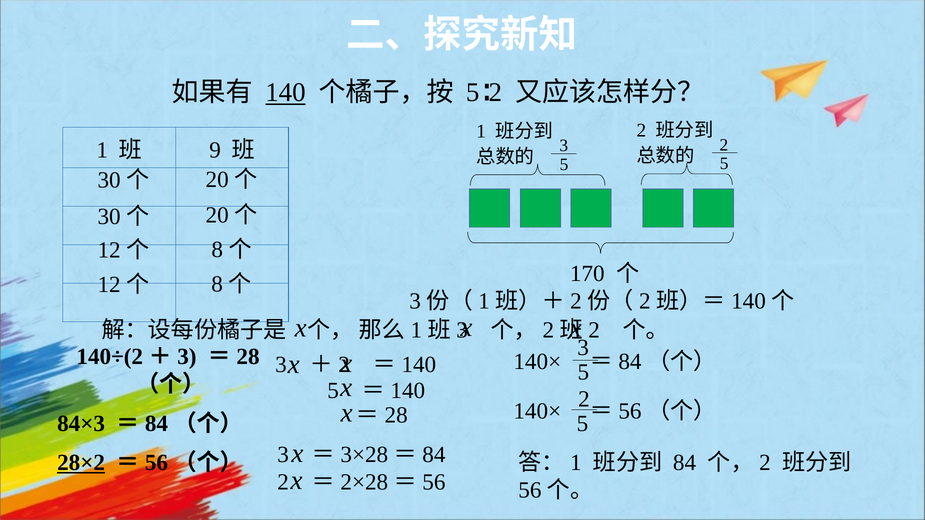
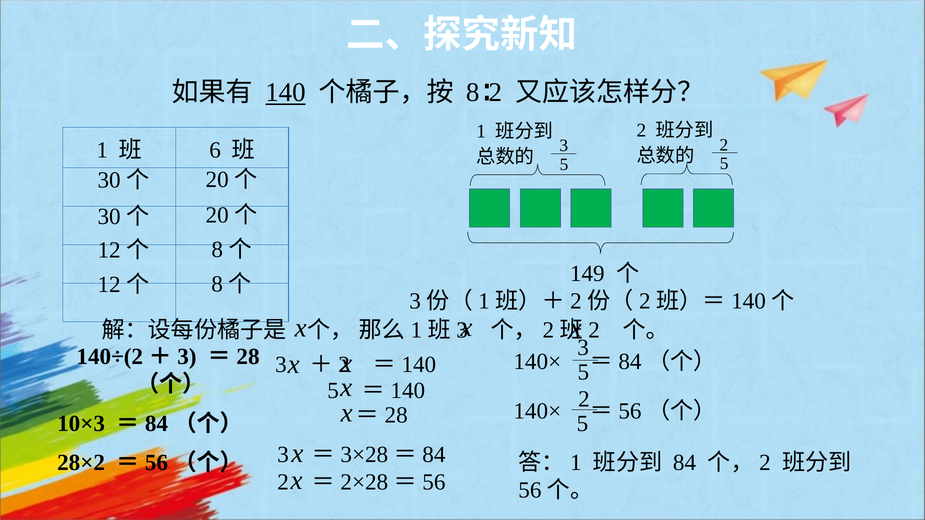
5 at (473, 93): 5 -> 8
9: 9 -> 6
170: 170 -> 149
84×3: 84×3 -> 10×3
28×2 underline: present -> none
